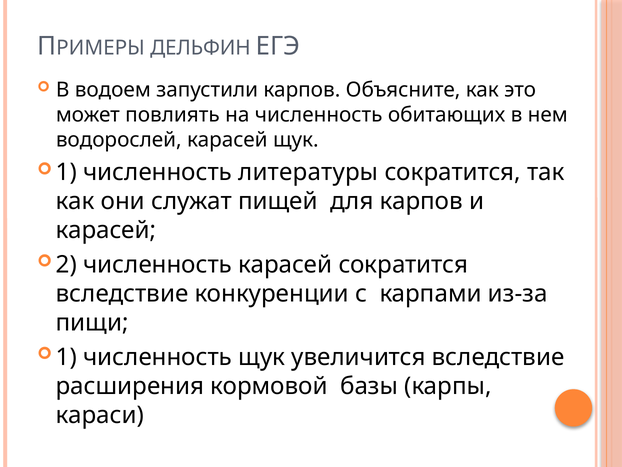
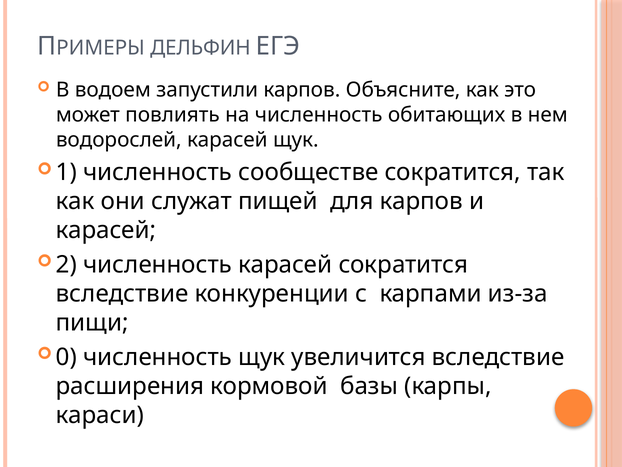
литературы: литературы -> сообществе
1 at (66, 357): 1 -> 0
